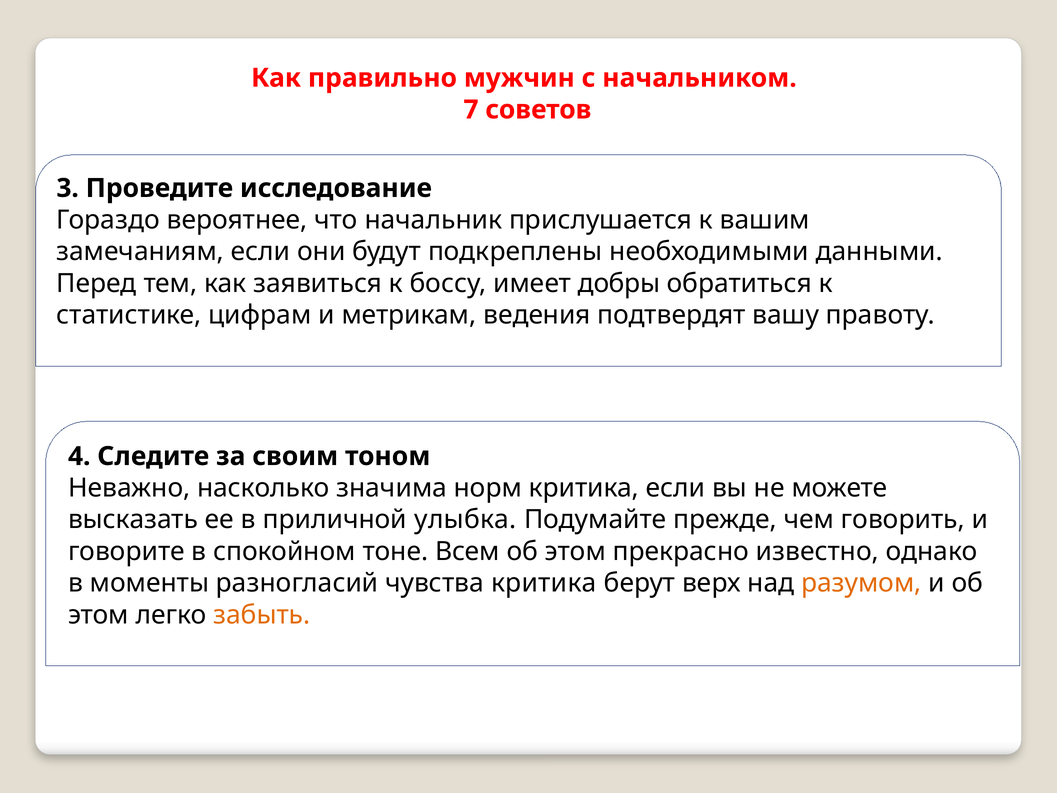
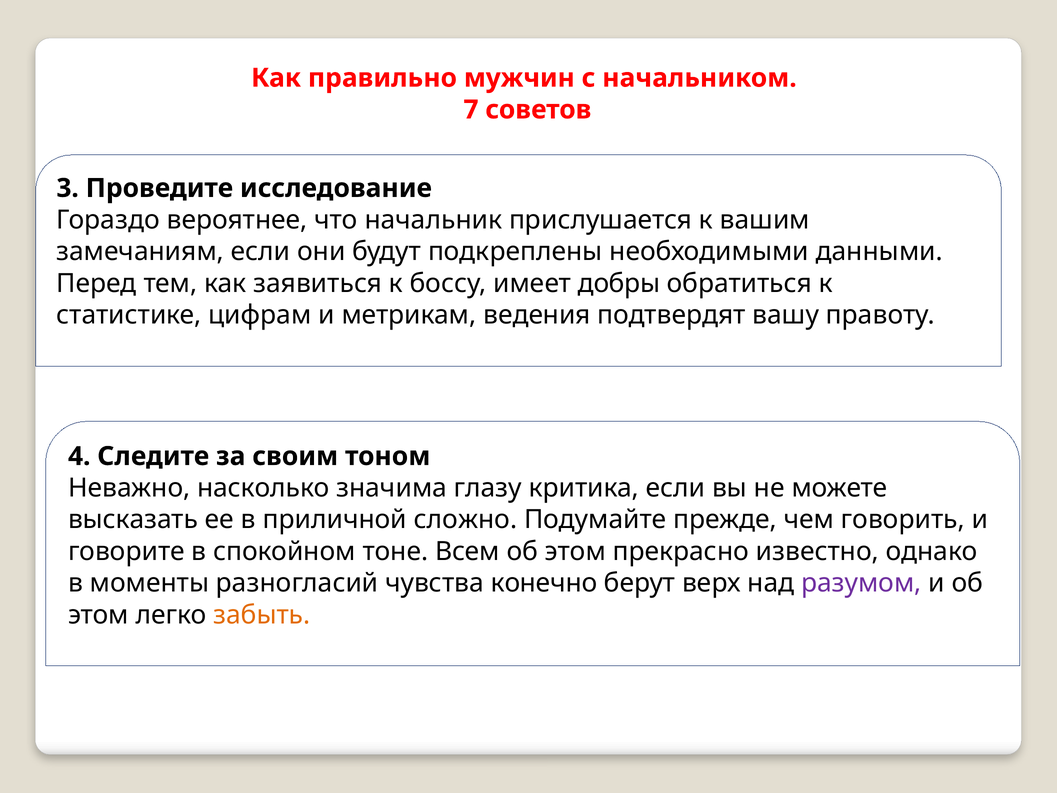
норм: норм -> глазу
улыбка: улыбка -> сложно
чувства критика: критика -> конечно
разумом colour: orange -> purple
